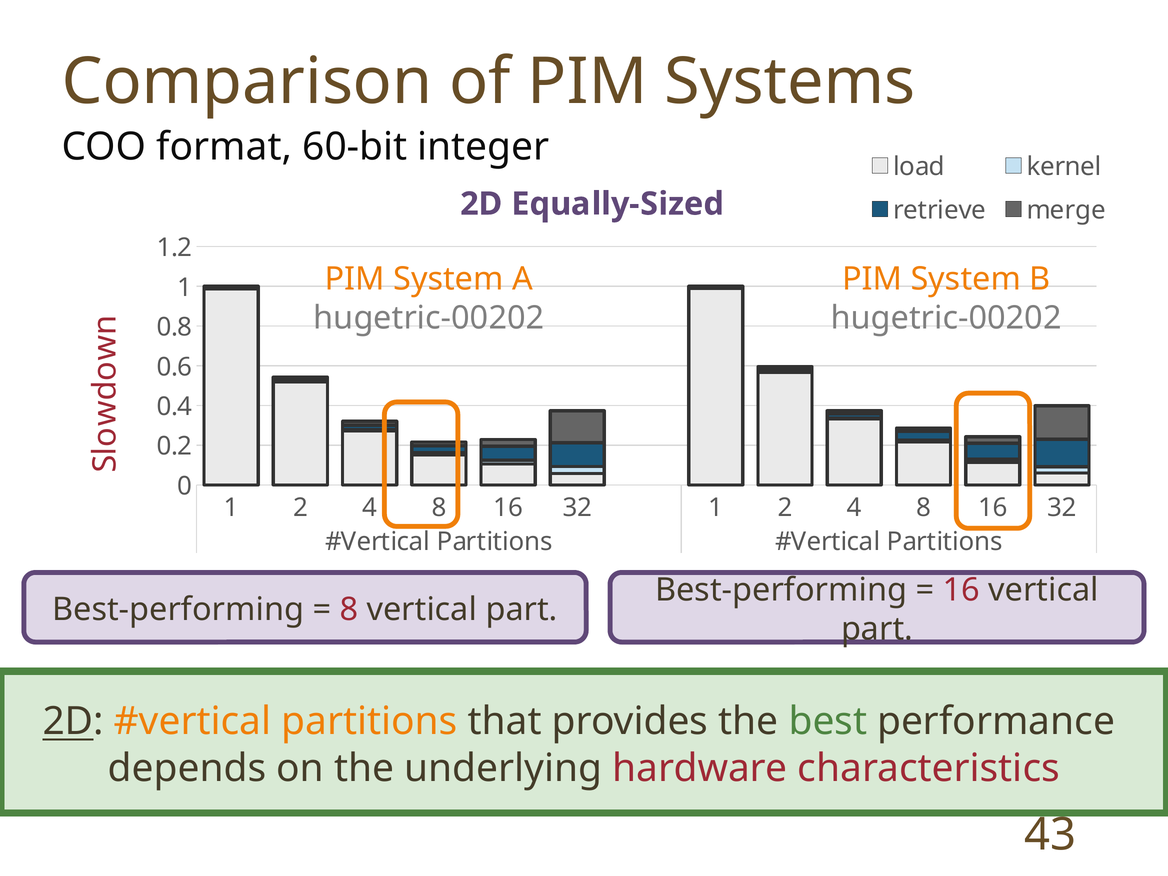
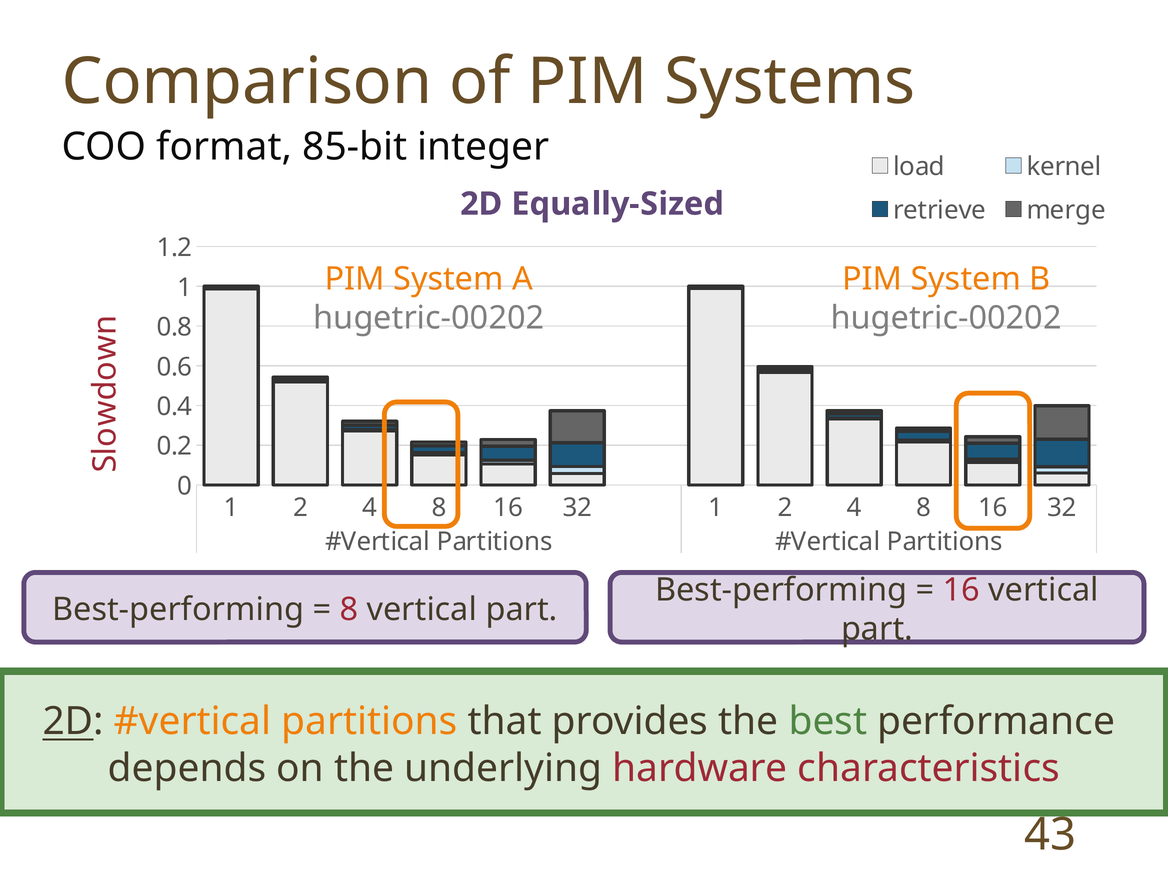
60-bit: 60-bit -> 85-bit
